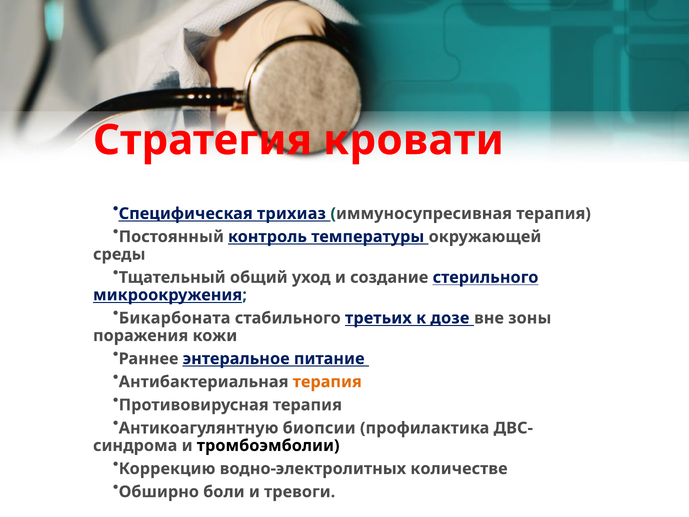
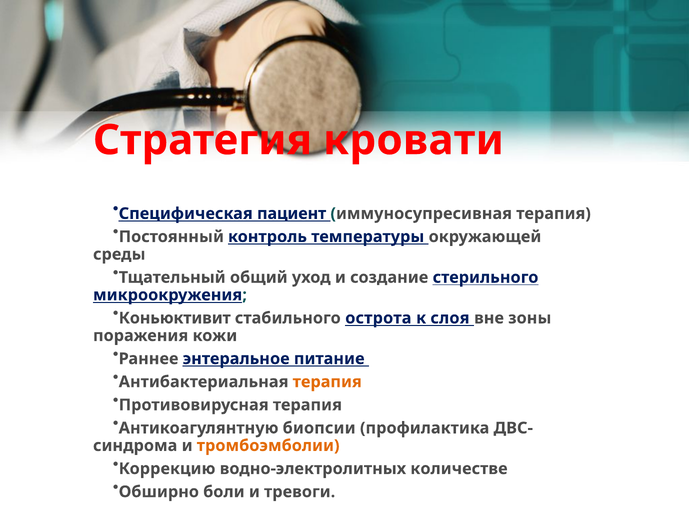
трихиаз: трихиаз -> пациент
Бикарбоната: Бикарбоната -> Коньюктивит
третьих: третьих -> острота
дозе: дозе -> слоя
тромбоэмболии colour: black -> orange
